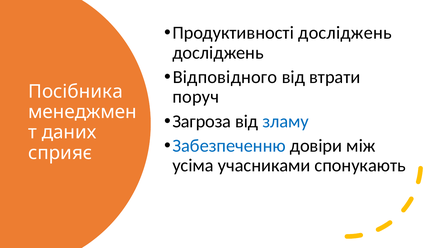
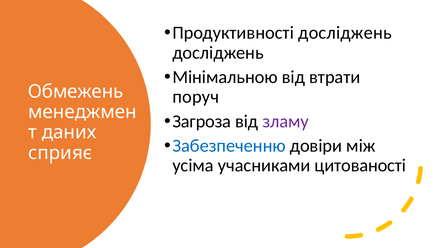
Відповідного: Відповідного -> Мінімальною
Посібника: Посібника -> Обмежень
зламу colour: blue -> purple
спонукають: спонукають -> цитованості
